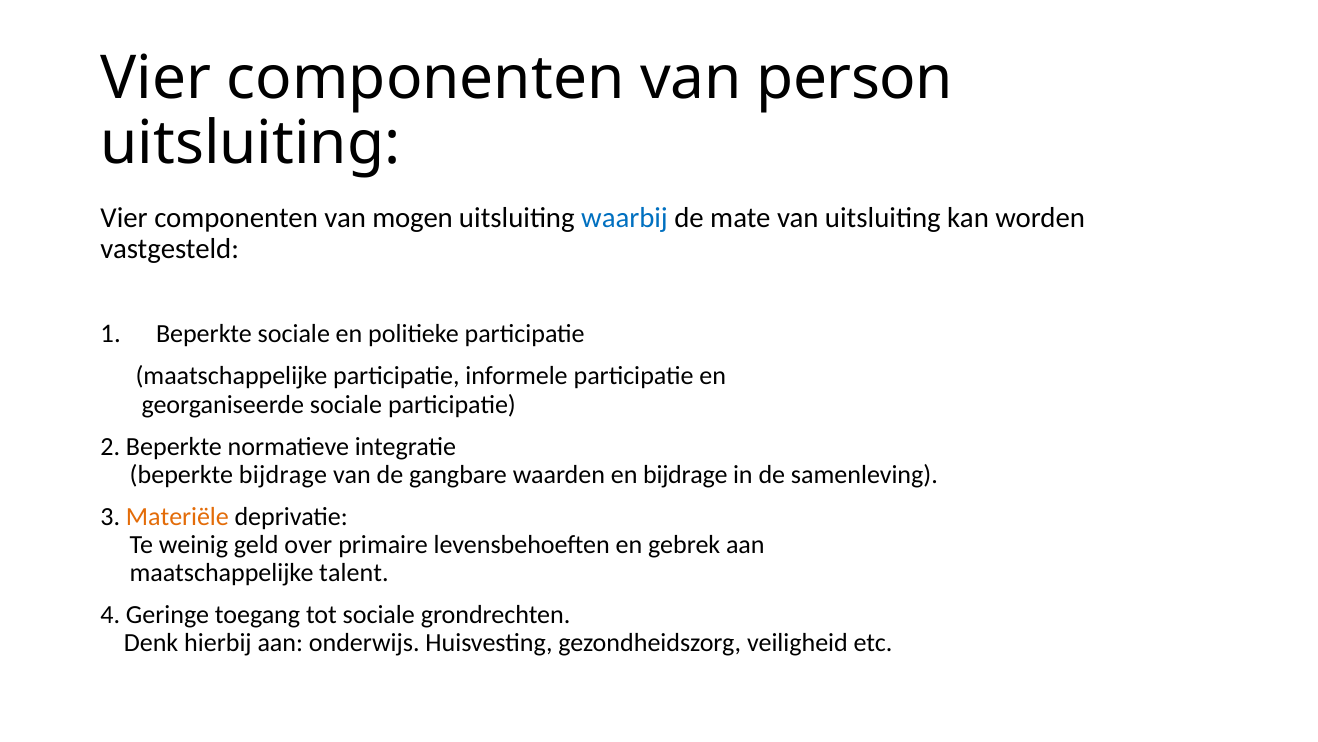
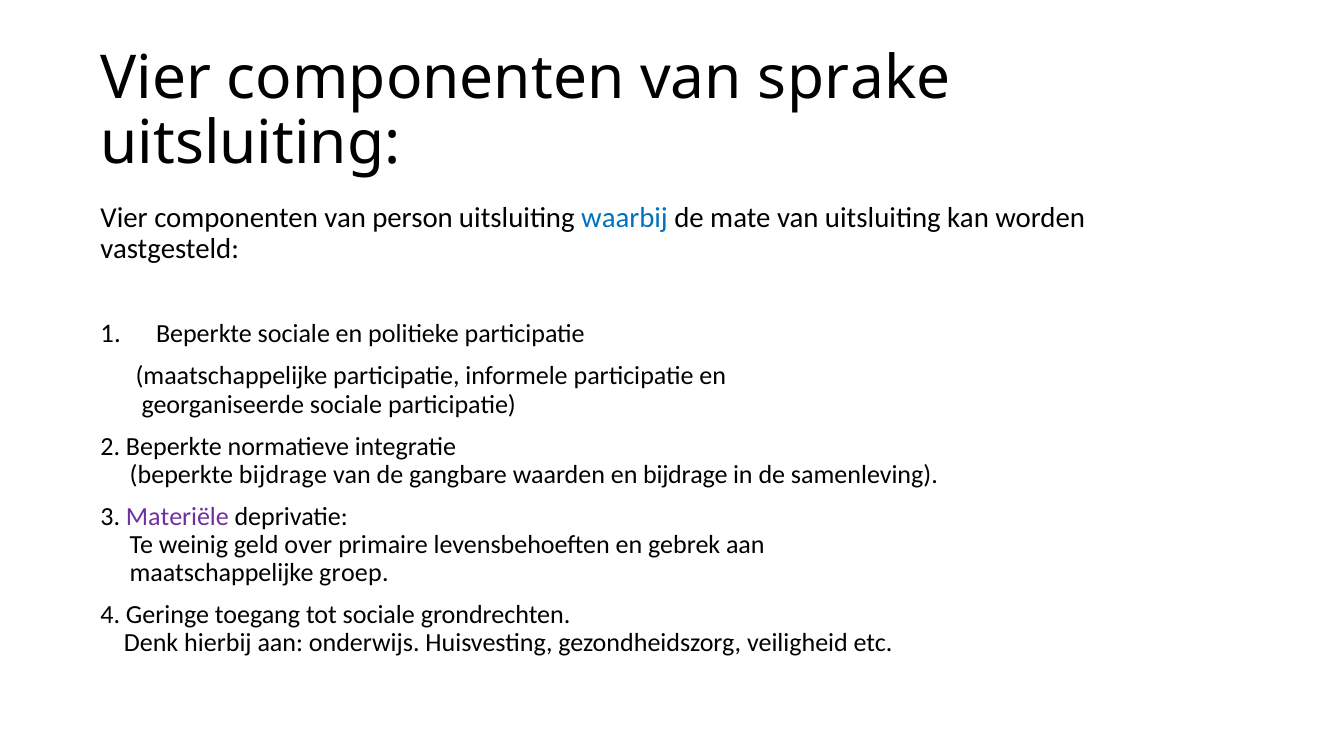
person: person -> sprake
mogen: mogen -> person
Materiële colour: orange -> purple
talent: talent -> groep
